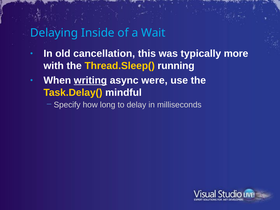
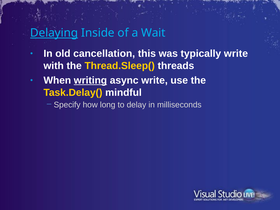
Delaying underline: none -> present
typically more: more -> write
running: running -> threads
async were: were -> write
